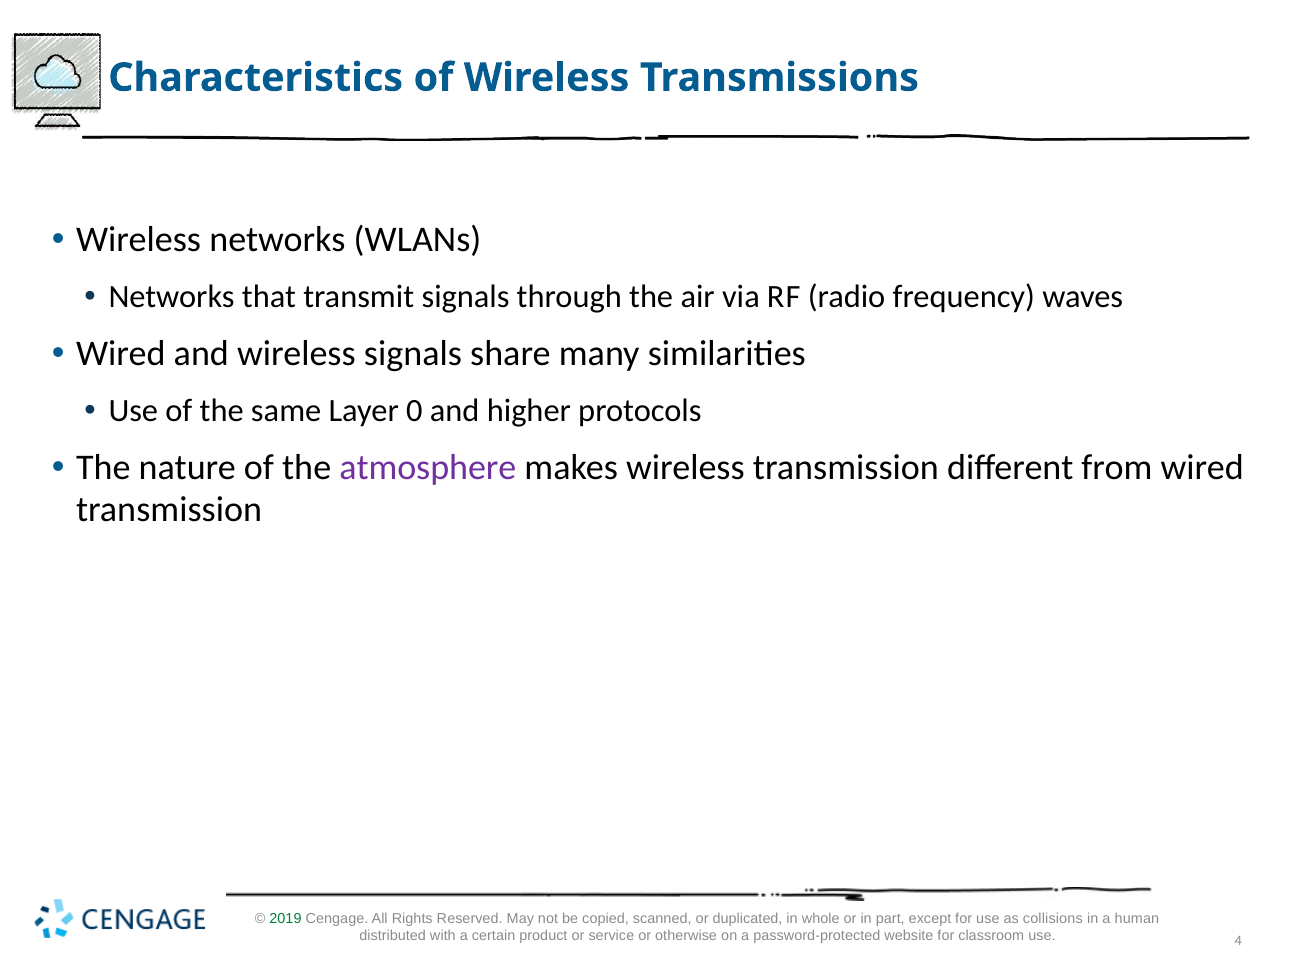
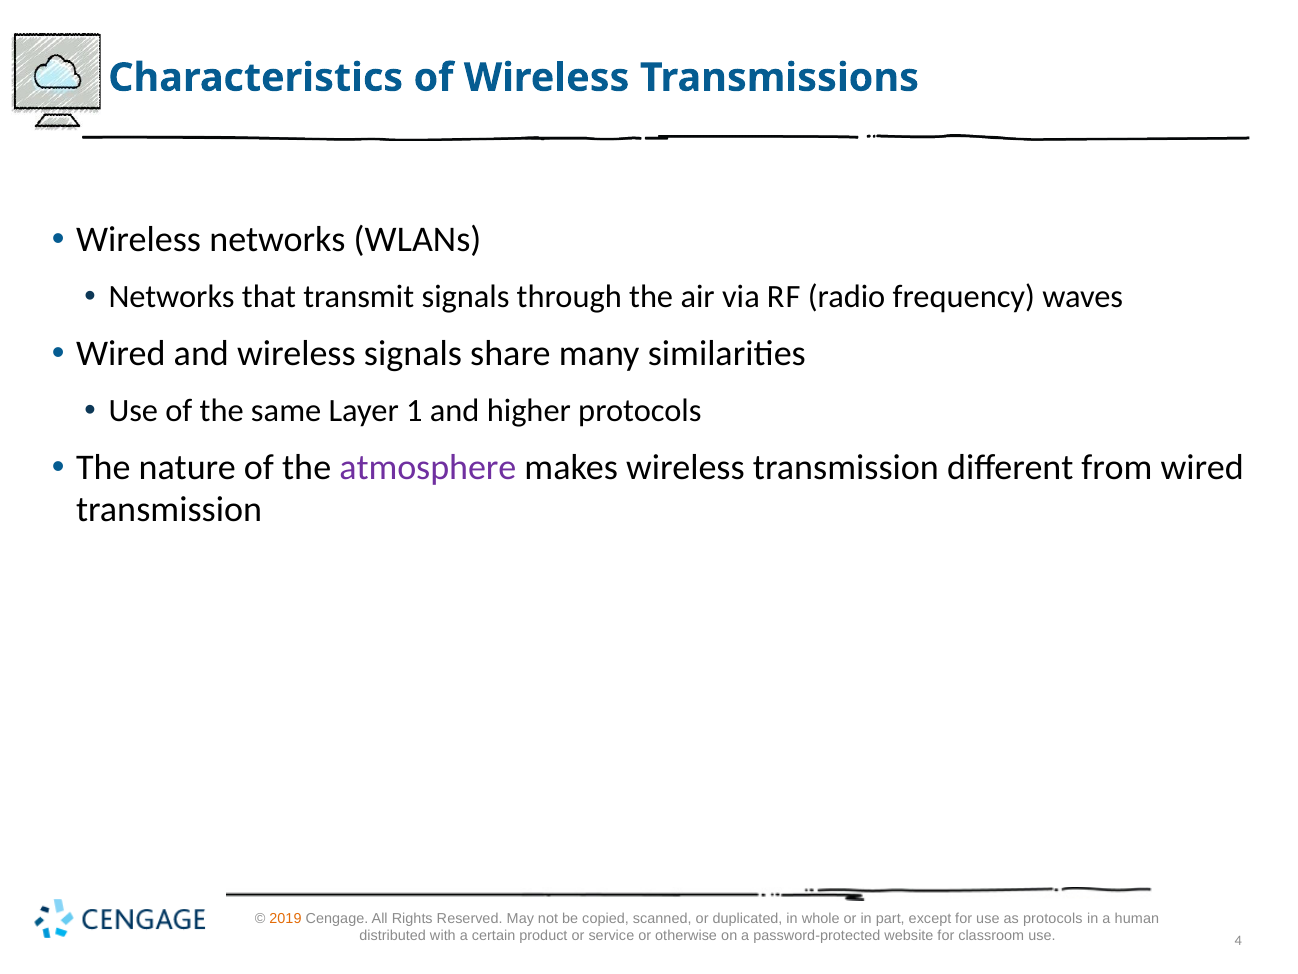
0: 0 -> 1
2019 colour: green -> orange
as collisions: collisions -> protocols
